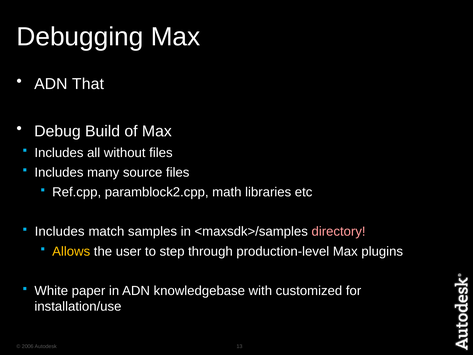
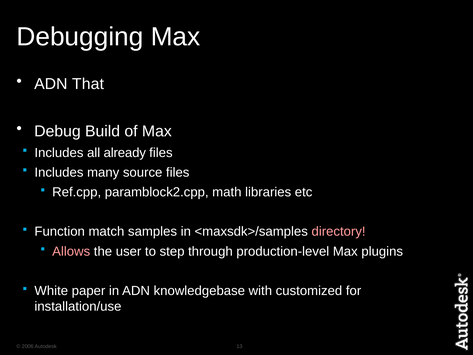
without: without -> already
Includes at (60, 231): Includes -> Function
Allows colour: yellow -> pink
